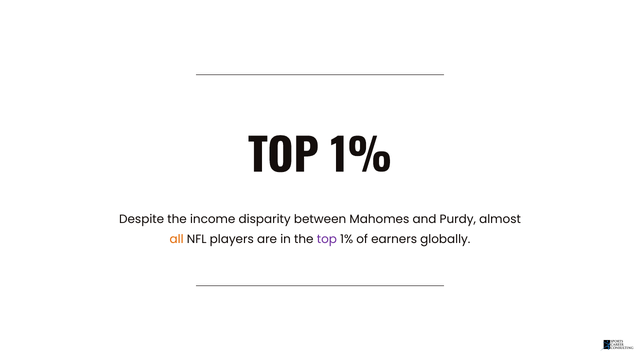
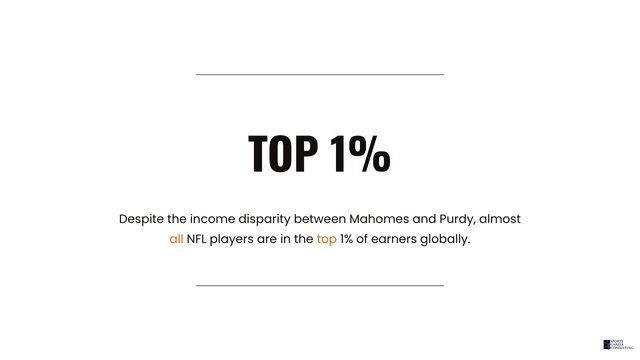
top at (327, 239) colour: purple -> orange
